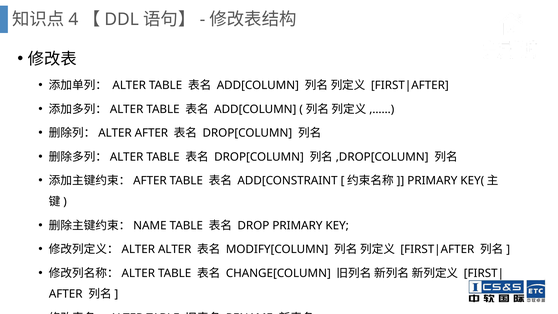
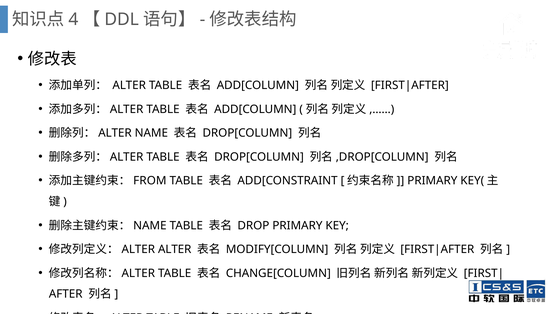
ALTER AFTER: AFTER -> NAME
AFTER at (150, 181): AFTER -> FROM
